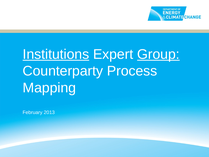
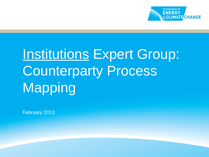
Group underline: present -> none
